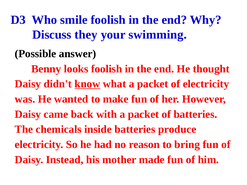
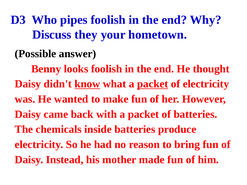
smile: smile -> pipes
swimming: swimming -> hometown
packet at (153, 84) underline: none -> present
